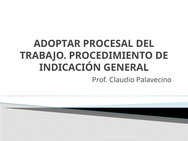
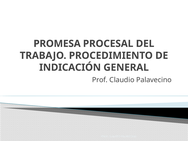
ADOPTAR: ADOPTAR -> PROMESA
